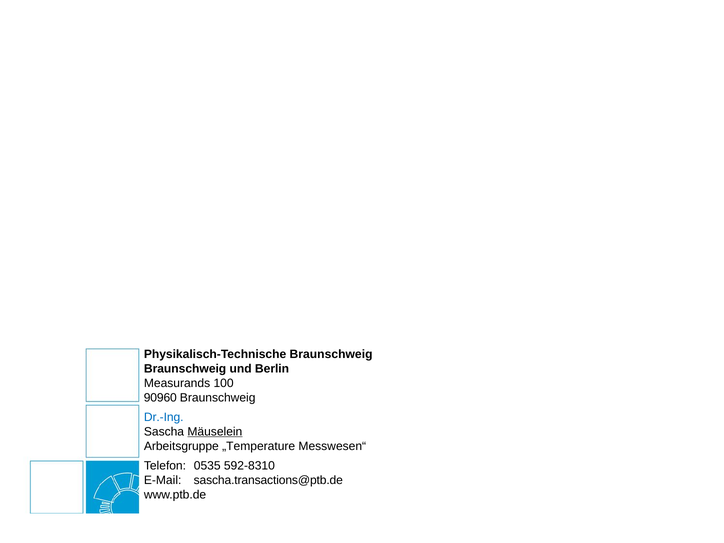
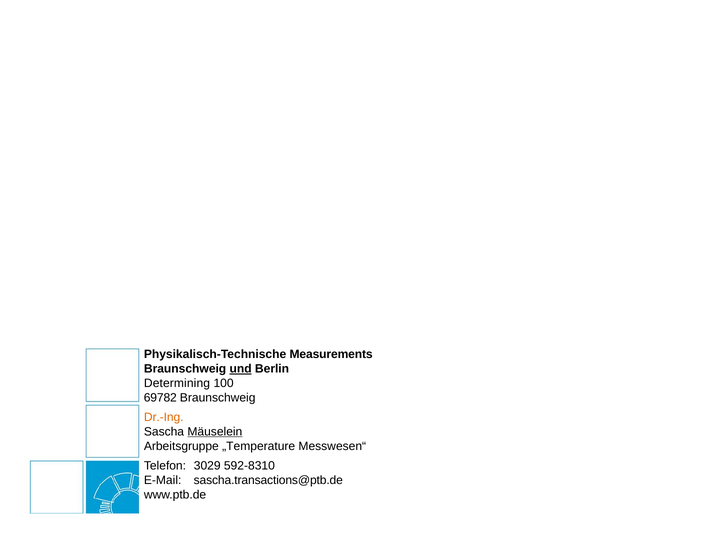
Physikalisch-Technische Braunschweig: Braunschweig -> Measurements
und underline: none -> present
Measurands: Measurands -> Determining
90960: 90960 -> 69782
Dr.-Ing colour: blue -> orange
0535: 0535 -> 3029
